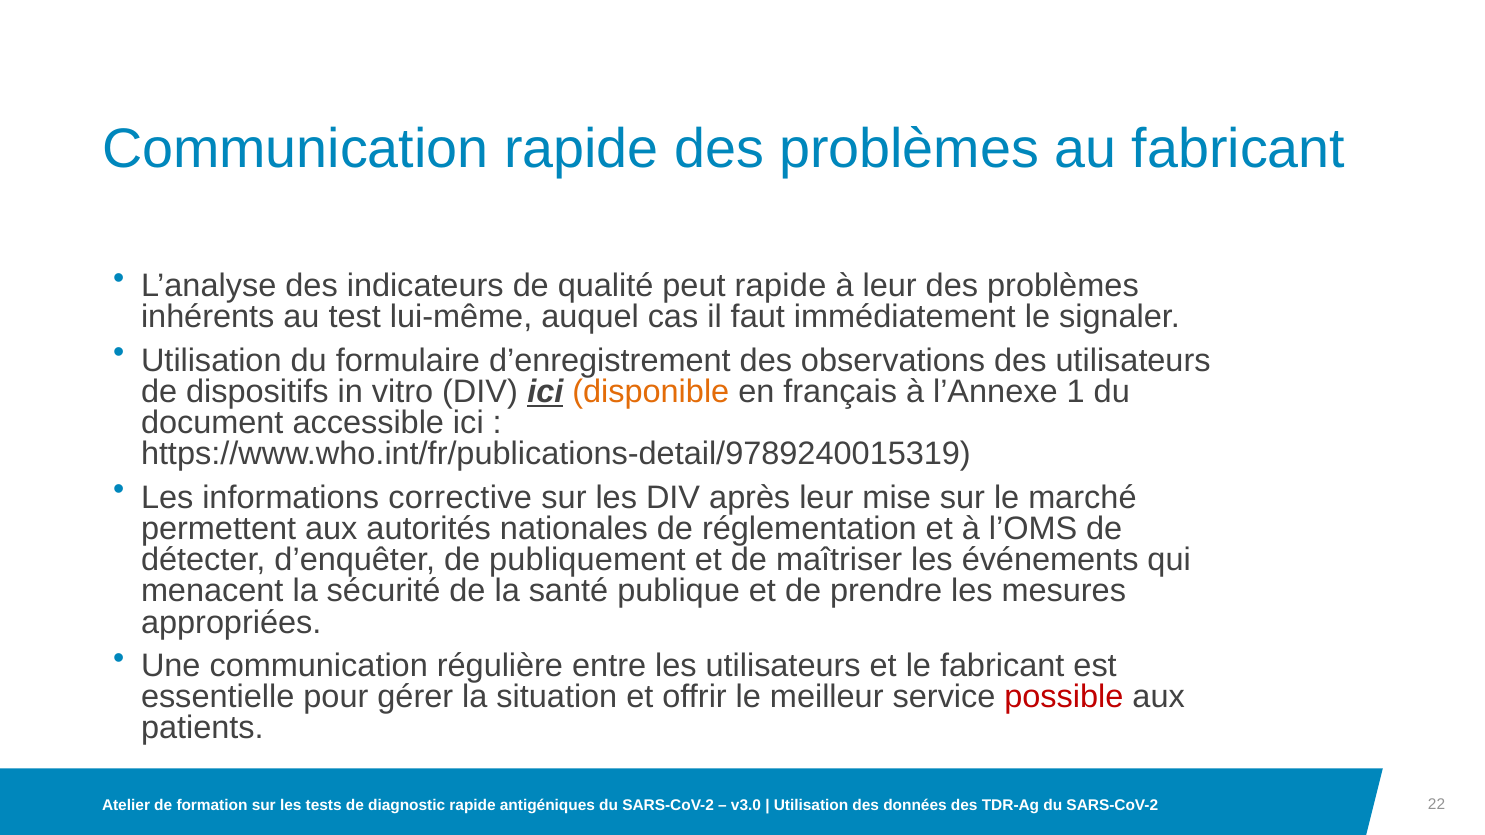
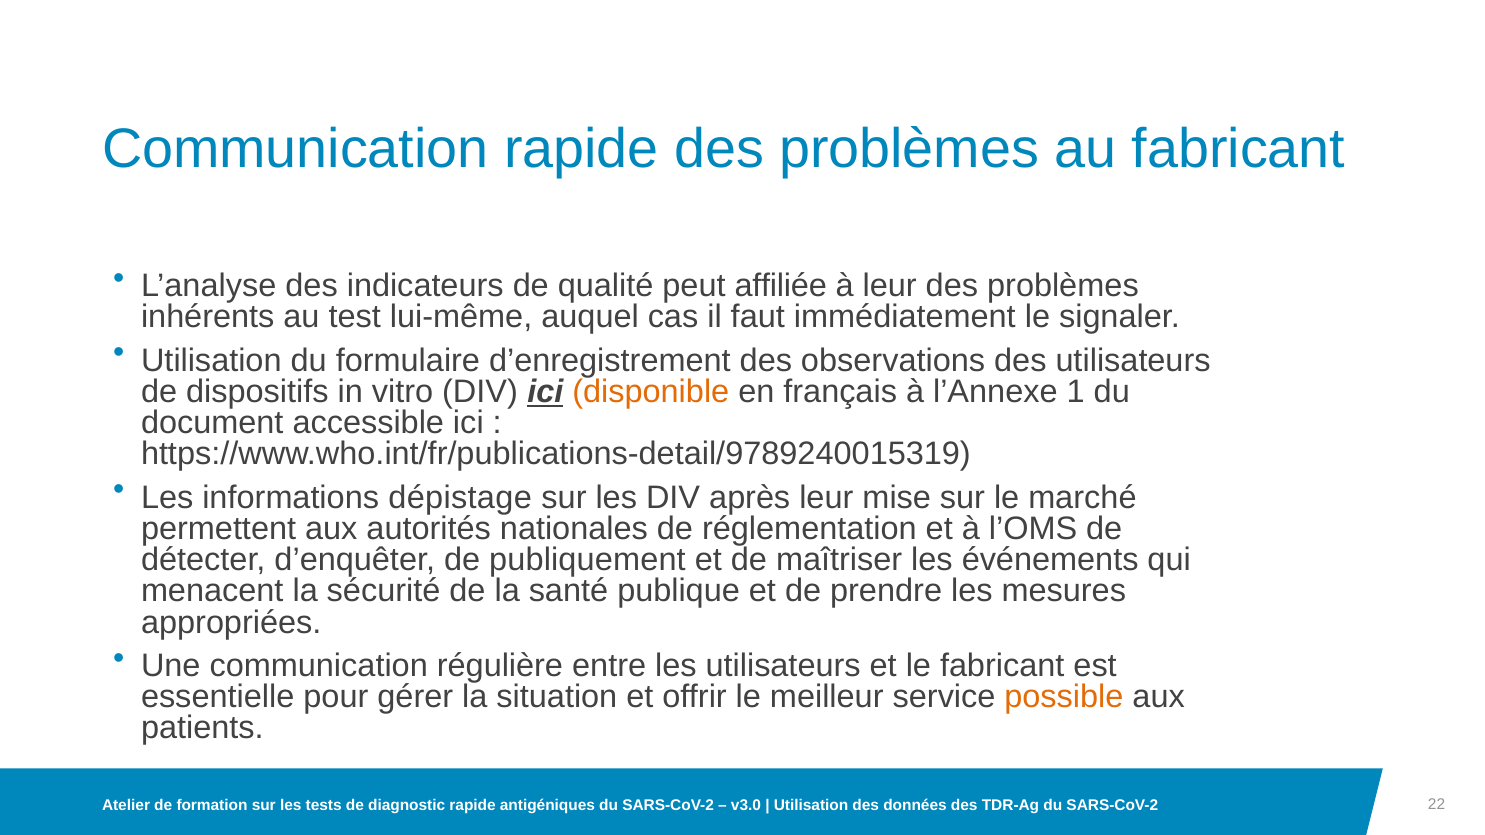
peut rapide: rapide -> affiliée
corrective: corrective -> dépistage
possible colour: red -> orange
